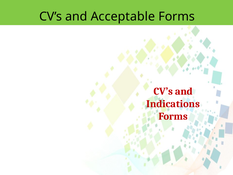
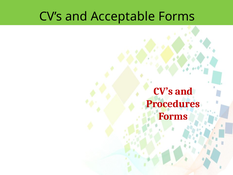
Indications: Indications -> Procedures
